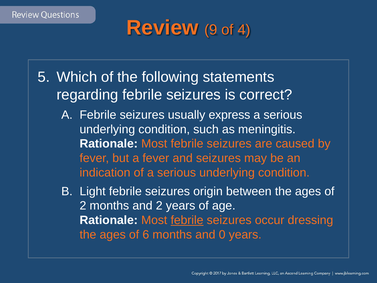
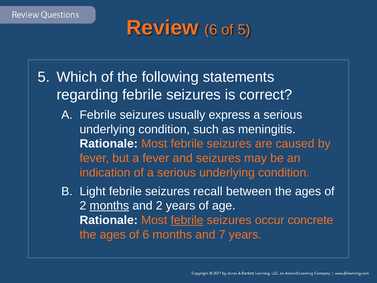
Review 9: 9 -> 6
of 4: 4 -> 5
origin: origin -> recall
months at (109, 206) underline: none -> present
dressing: dressing -> concrete
0: 0 -> 7
